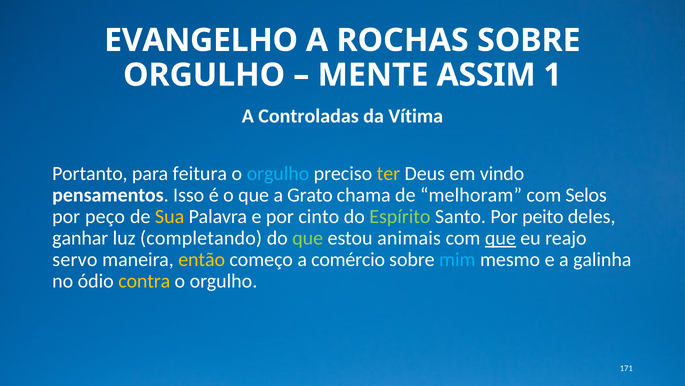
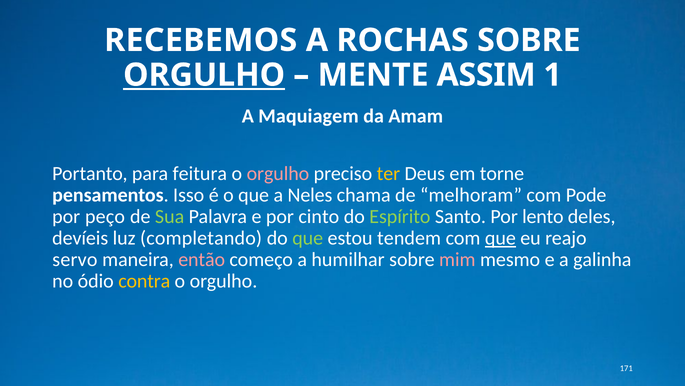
EVANGELHO: EVANGELHO -> RECEBEMOS
ORGULHO at (204, 75) underline: none -> present
Controladas: Controladas -> Maquiagem
Vítima: Vítima -> Amam
orgulho at (278, 173) colour: light blue -> pink
vindo: vindo -> torne
Grato: Grato -> Neles
Selos: Selos -> Pode
Sua colour: yellow -> light green
peito: peito -> lento
ganhar: ganhar -> devíeis
animais: animais -> tendem
então colour: yellow -> pink
comércio: comércio -> humilhar
mim colour: light blue -> pink
